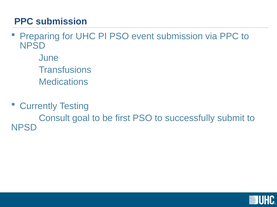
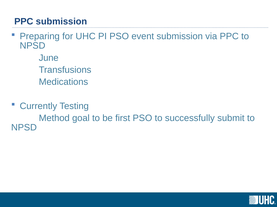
Consult: Consult -> Method
